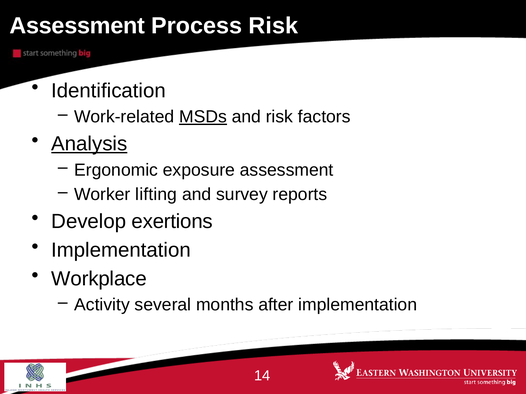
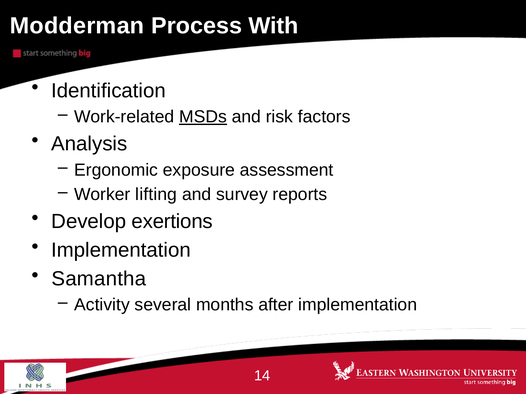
Assessment at (77, 26): Assessment -> Modderman
Process Risk: Risk -> With
Analysis underline: present -> none
Workplace: Workplace -> Samantha
